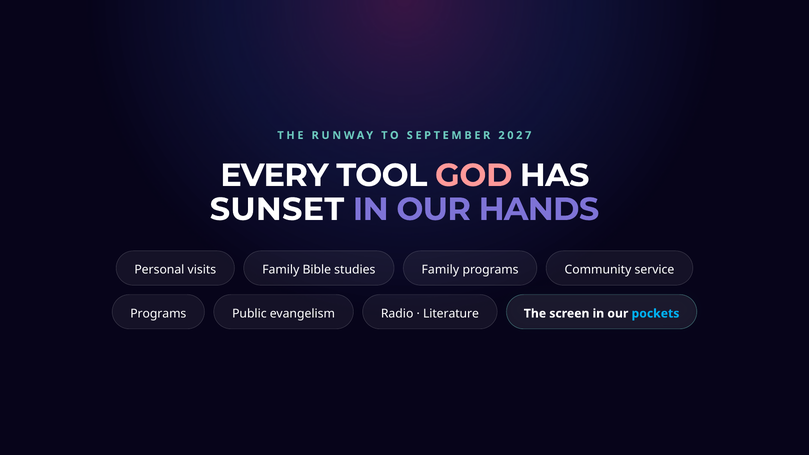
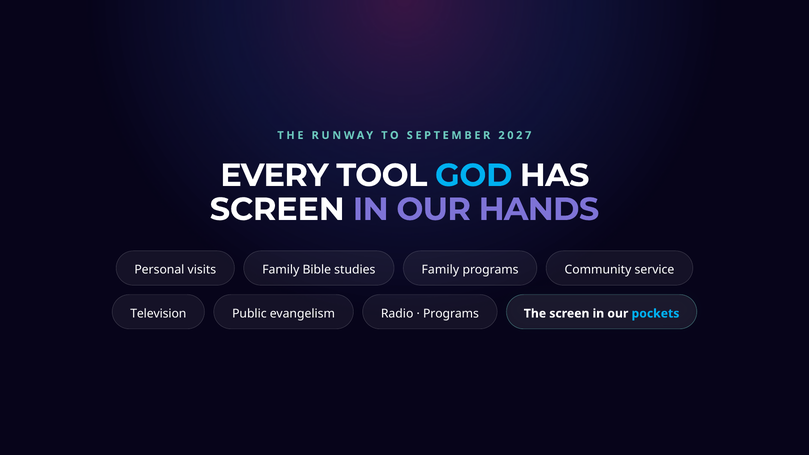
GOD colour: pink -> light blue
SUNSET at (277, 209): SUNSET -> SCREEN
Programs at (158, 314): Programs -> Television
Literature at (451, 314): Literature -> Programs
